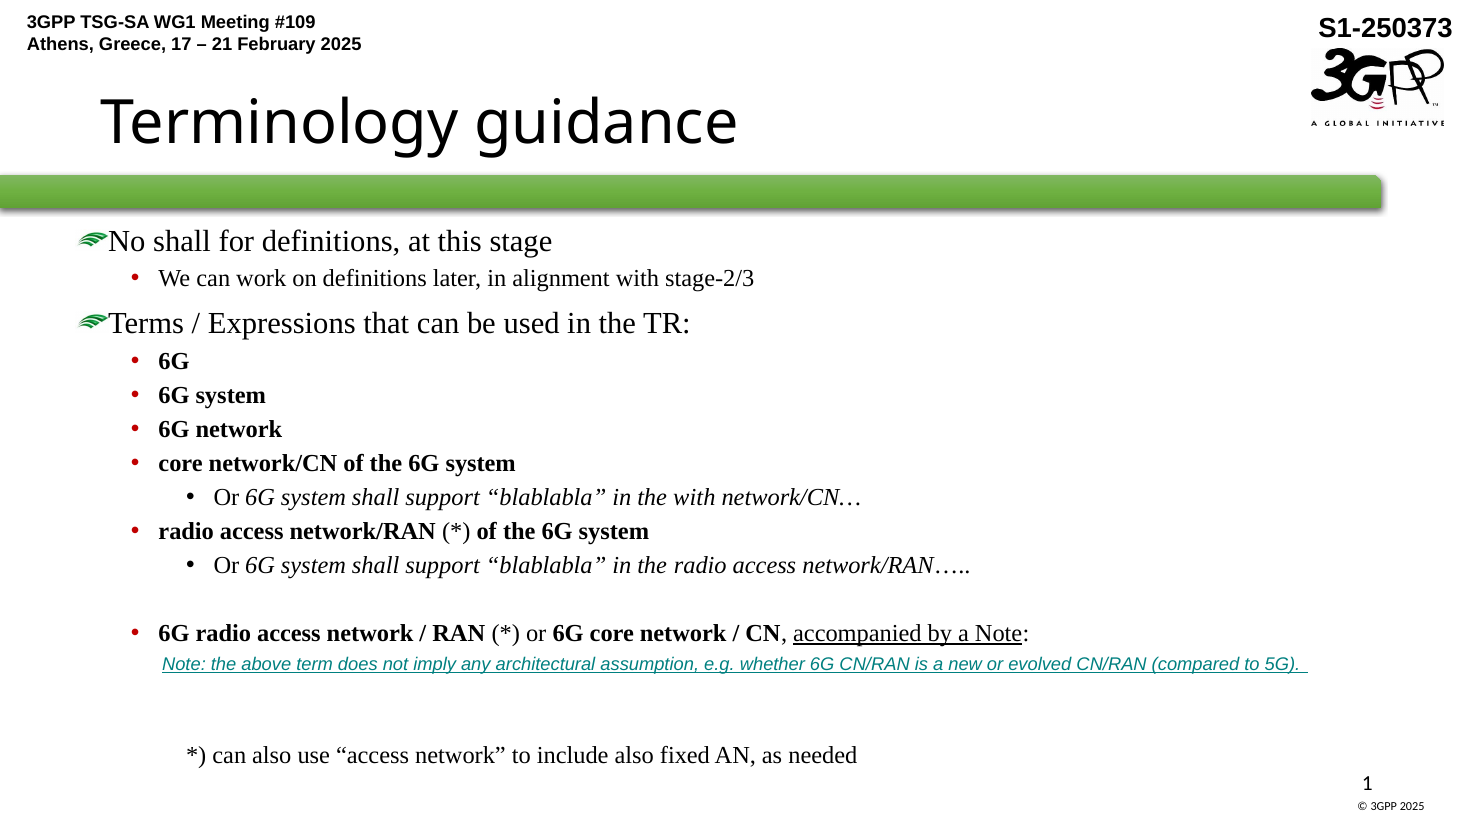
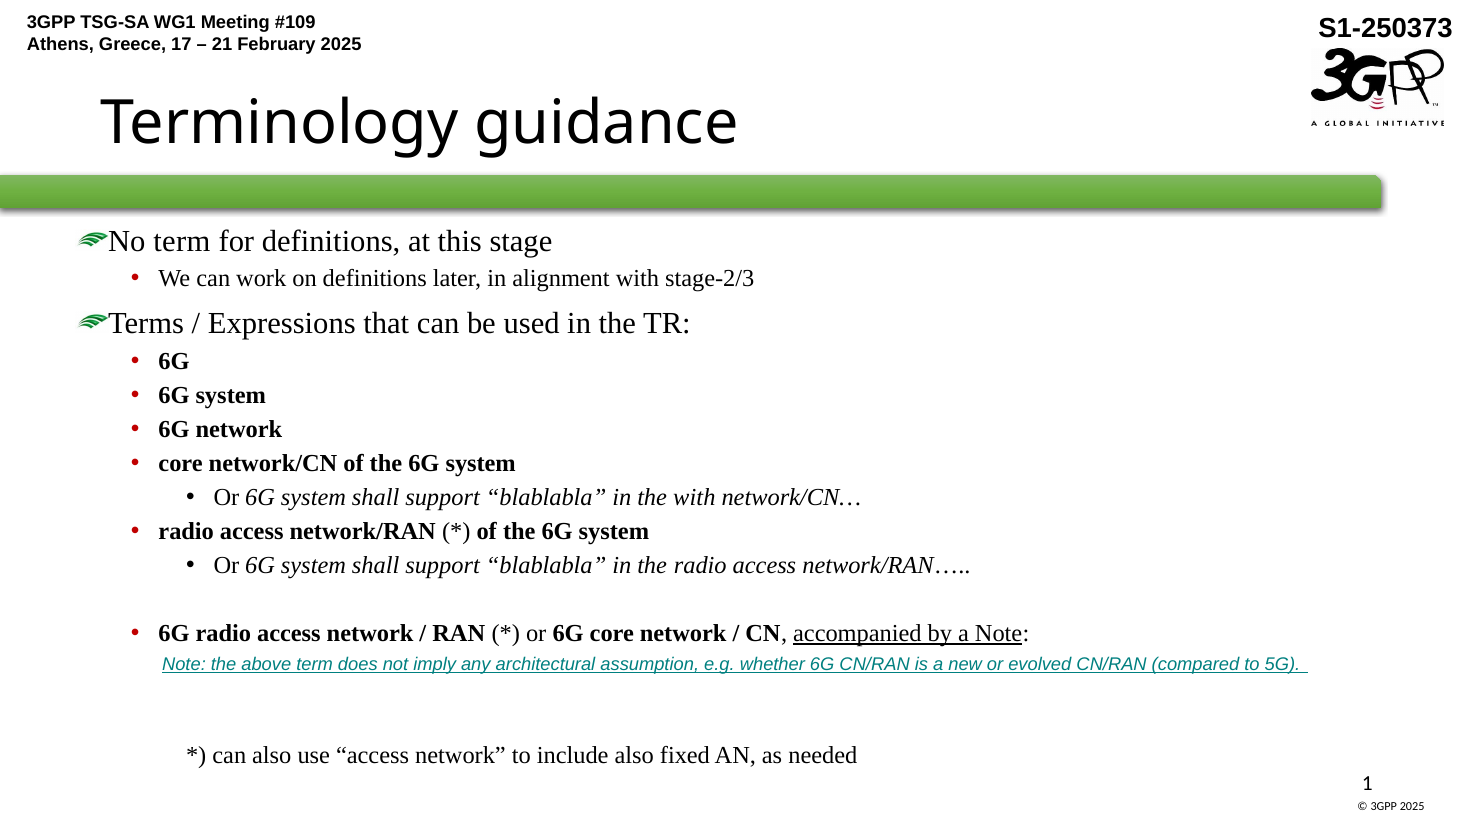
No shall: shall -> term
